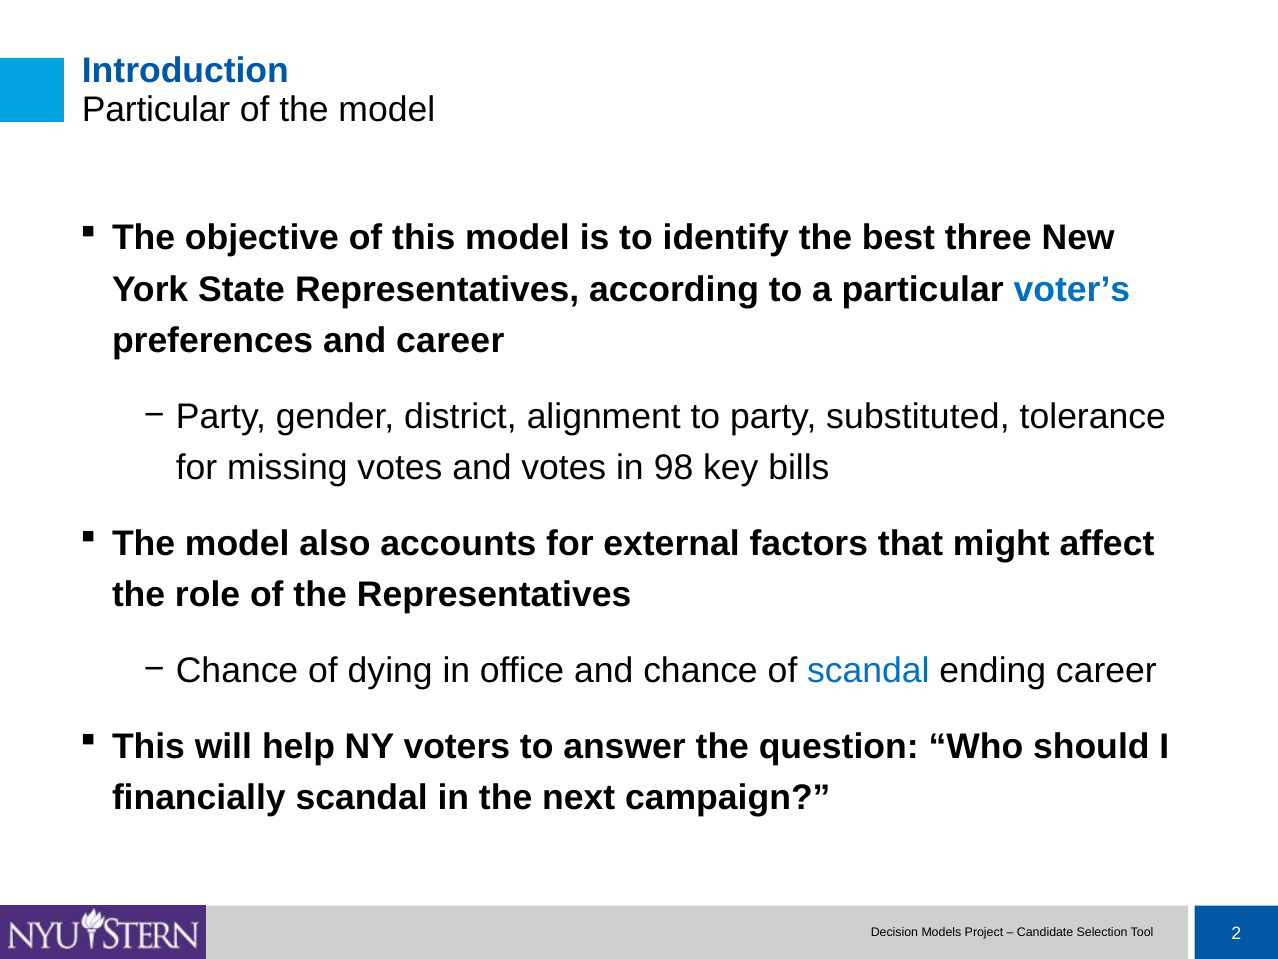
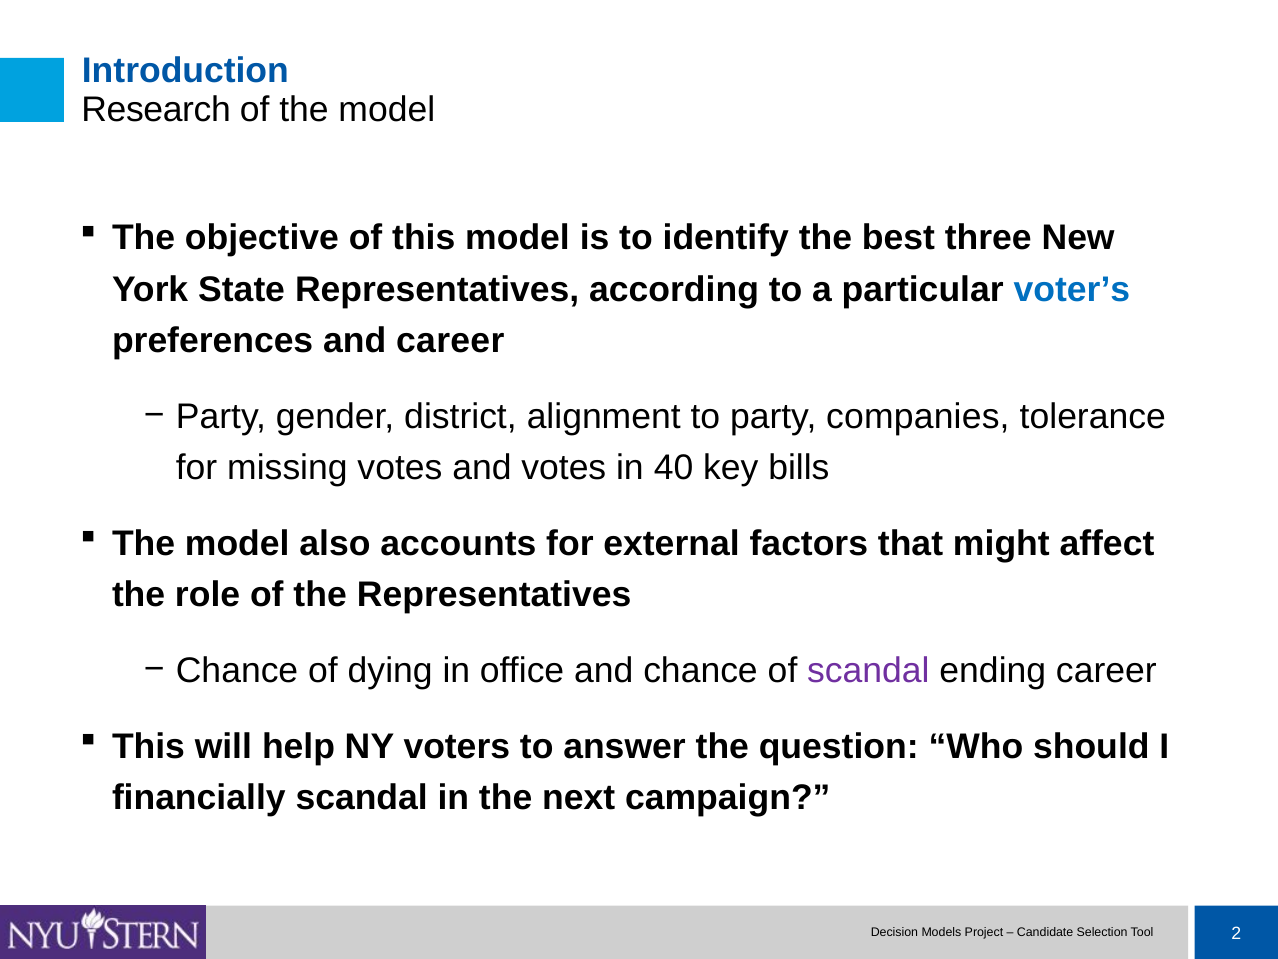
Particular at (156, 109): Particular -> Research
substituted: substituted -> companies
98: 98 -> 40
scandal at (868, 671) colour: blue -> purple
